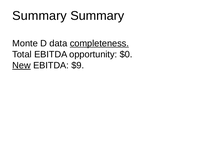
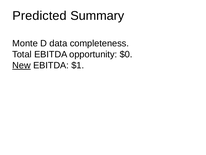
Summary at (40, 16): Summary -> Predicted
completeness underline: present -> none
$9: $9 -> $1
